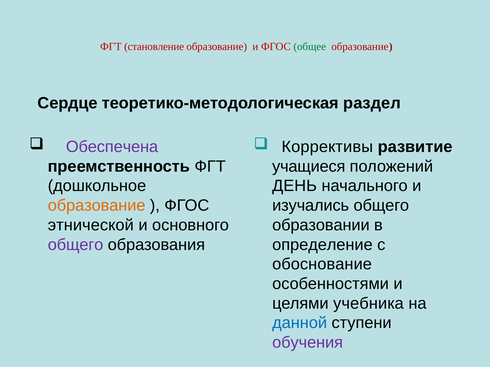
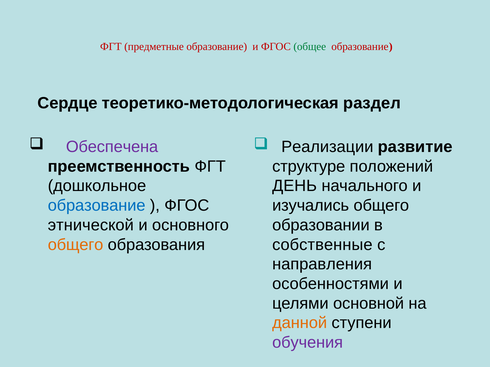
становление: становление -> предметные
Коррективы: Коррективы -> Реализации
учащиеся: учащиеся -> структуре
образование at (97, 206) colour: orange -> blue
общего at (76, 245) colour: purple -> orange
определение: определение -> собственные
обоснование: обоснование -> направления
учебника: учебника -> основной
данной colour: blue -> orange
